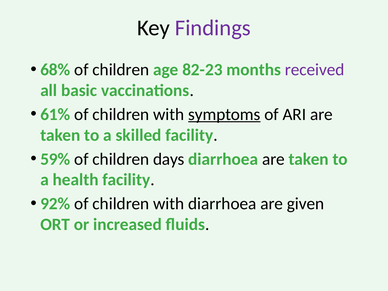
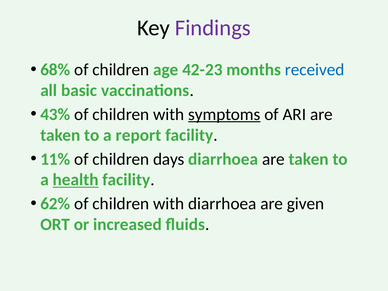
82-23: 82-23 -> 42-23
received colour: purple -> blue
61%: 61% -> 43%
skilled: skilled -> report
59%: 59% -> 11%
health underline: none -> present
92%: 92% -> 62%
